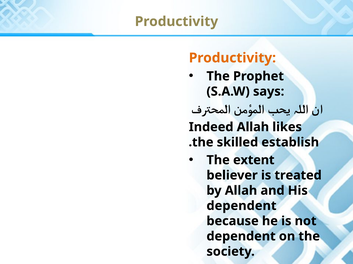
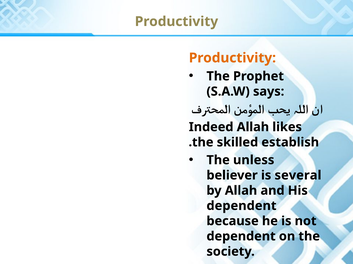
extent: extent -> unless
treated: treated -> several
